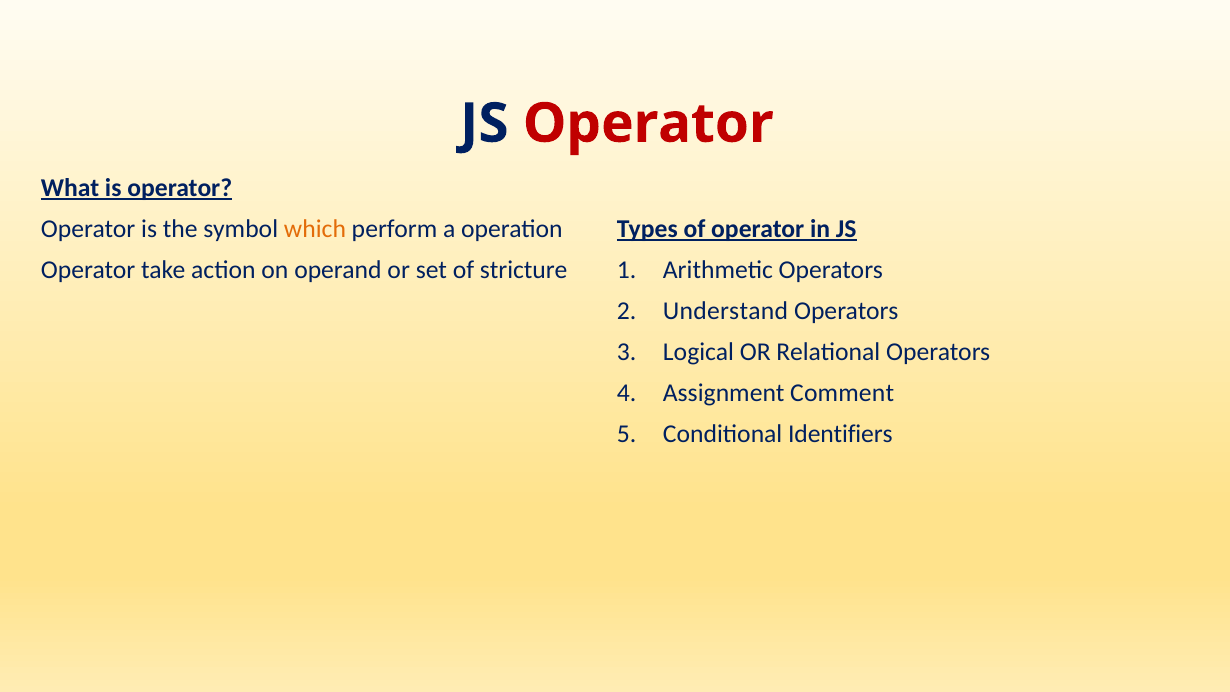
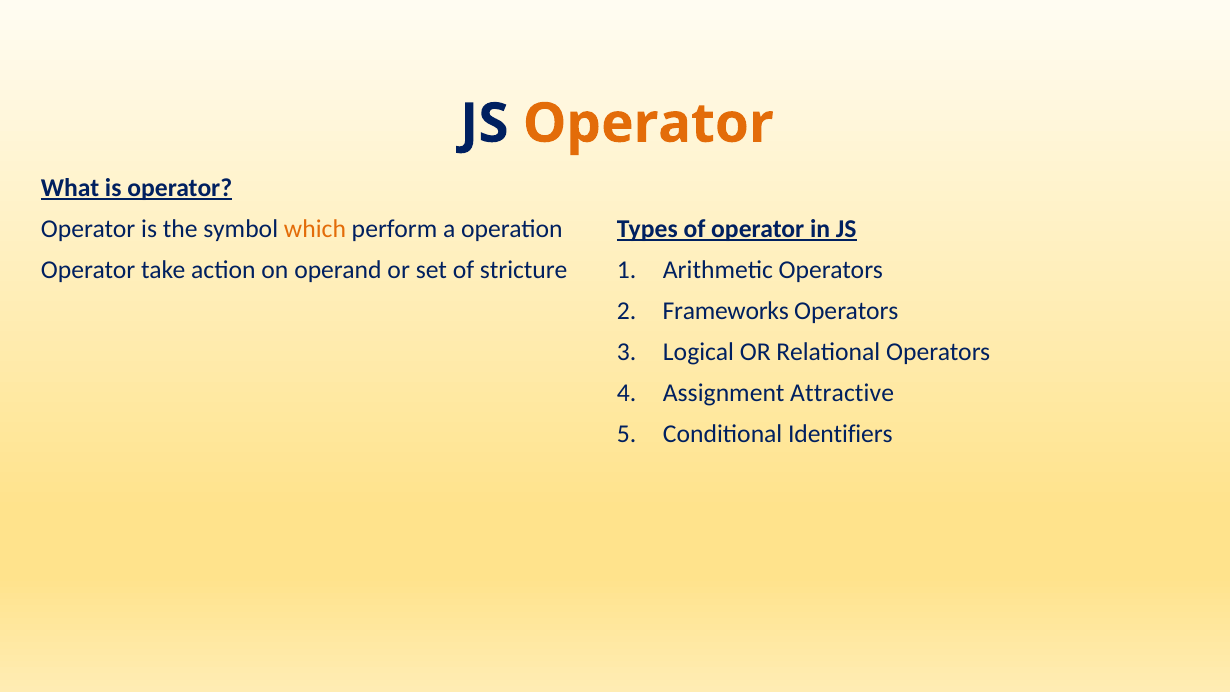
Operator at (648, 124) colour: red -> orange
Understand: Understand -> Frameworks
Comment: Comment -> Attractive
